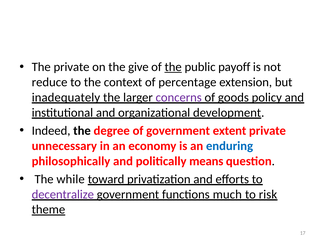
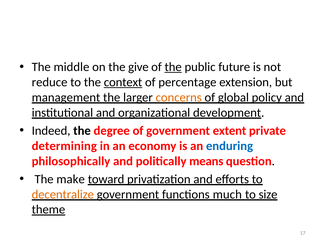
The private: private -> middle
payoff: payoff -> future
context underline: none -> present
inadequately: inadequately -> management
concerns colour: purple -> orange
goods: goods -> global
unnecessary: unnecessary -> determining
while: while -> make
decentralize colour: purple -> orange
risk: risk -> size
